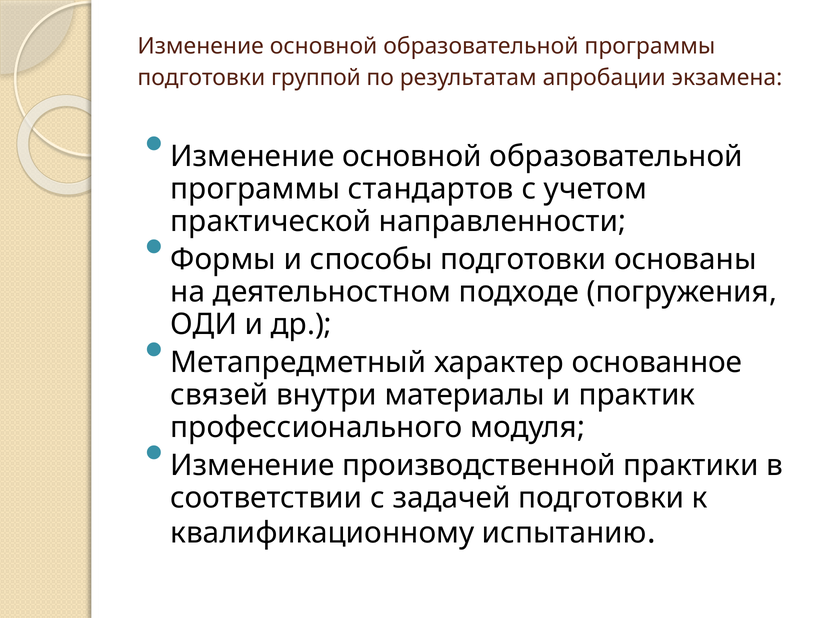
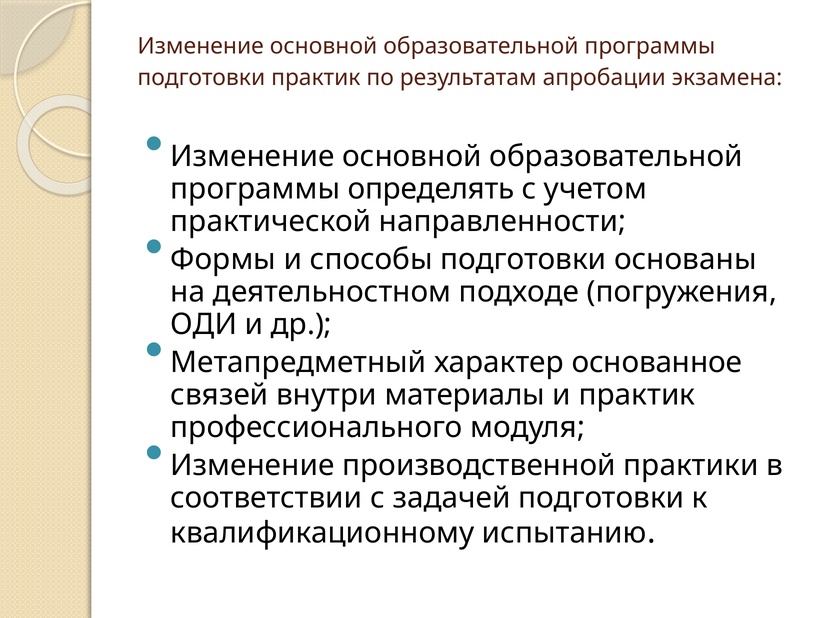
подготовки группой: группой -> практик
стандартов: стандартов -> определять
